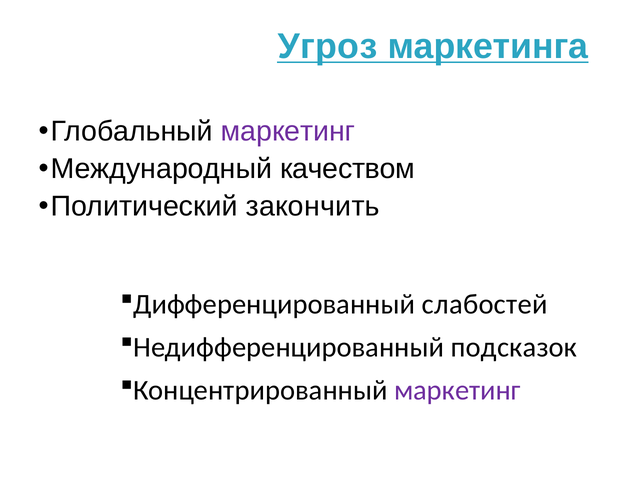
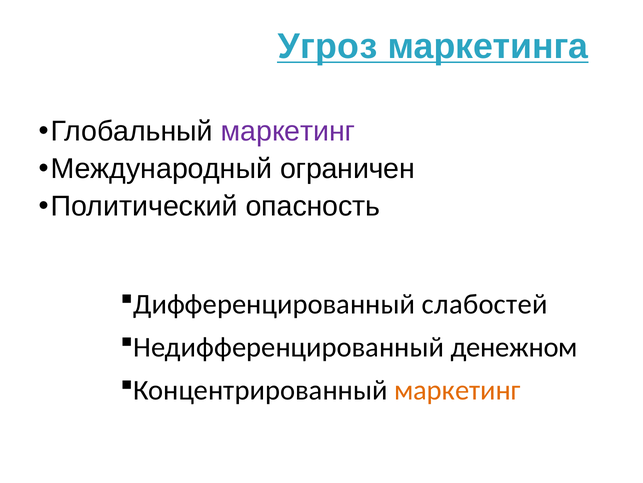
качеством: качеством -> ограничен
закончить: закончить -> опасность
подсказок: подсказок -> денежном
маркетинг at (457, 390) colour: purple -> orange
